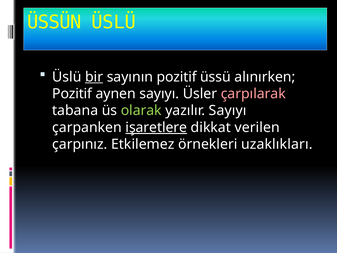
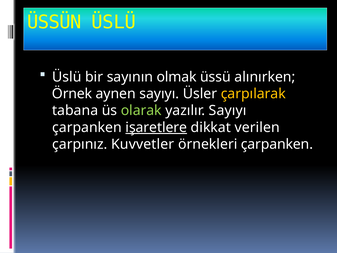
bir underline: present -> none
sayının pozitif: pozitif -> olmak
Pozitif at (72, 94): Pozitif -> Örnek
çarpılarak colour: pink -> yellow
Etkilemez: Etkilemez -> Kuvvetler
örnekleri uzaklıkları: uzaklıkları -> çarpanken
